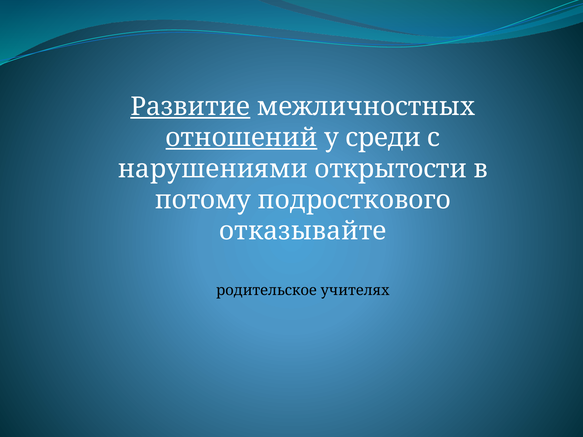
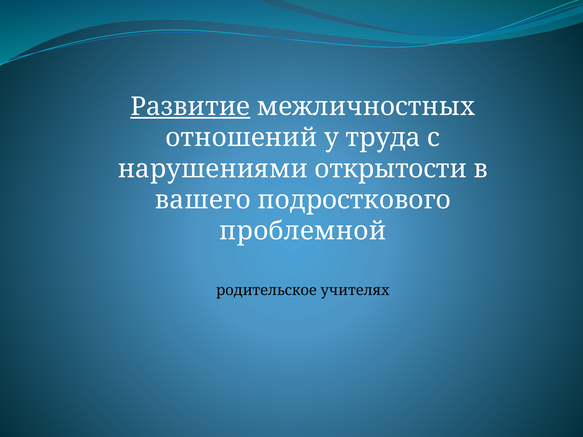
отношений underline: present -> none
среди: среди -> труда
потому: потому -> вашего
отказывайте: отказывайте -> проблемной
